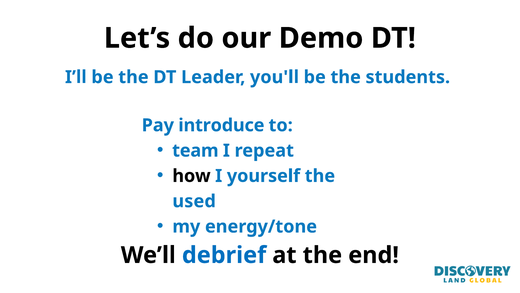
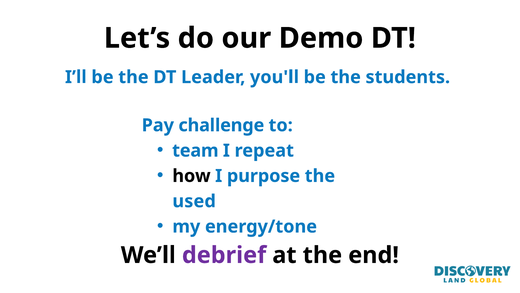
introduce: introduce -> challenge
yourself: yourself -> purpose
debrief colour: blue -> purple
